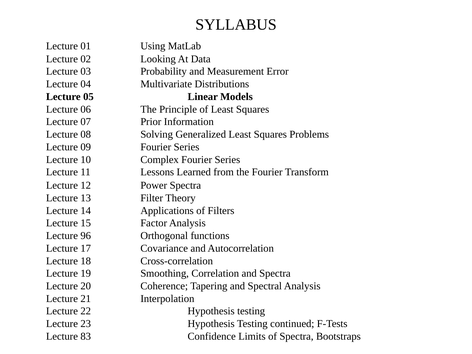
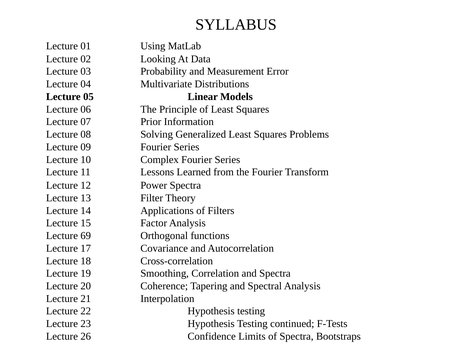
96: 96 -> 69
83: 83 -> 26
